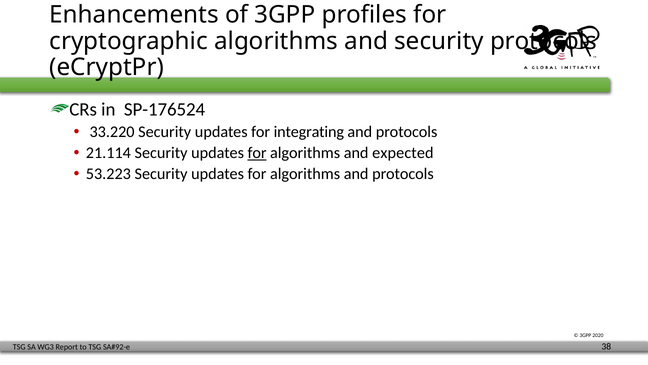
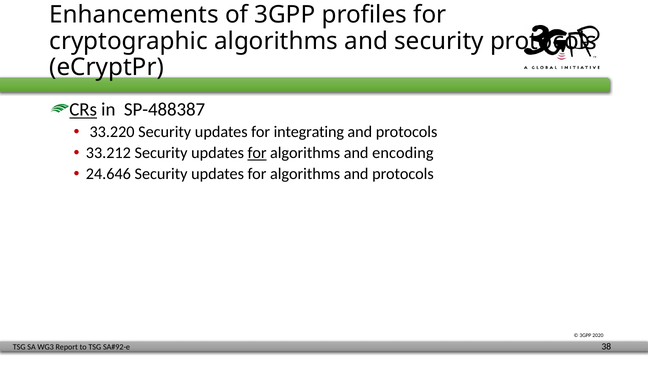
CRs underline: none -> present
SP-176524: SP-176524 -> SP-488387
21.114: 21.114 -> 33.212
expected: expected -> encoding
53.223: 53.223 -> 24.646
